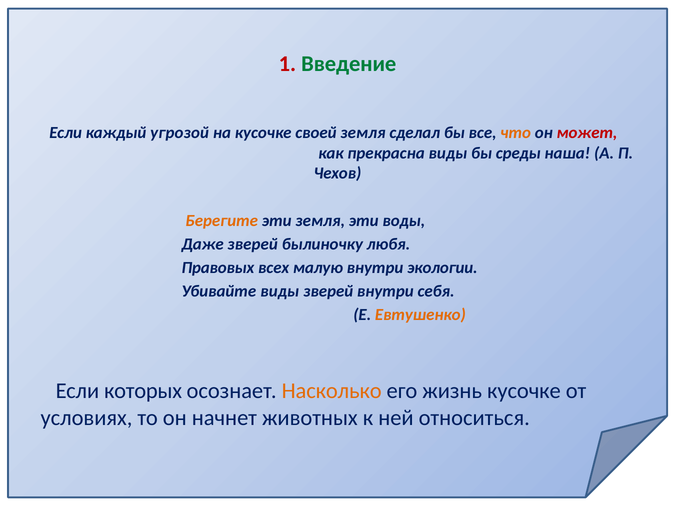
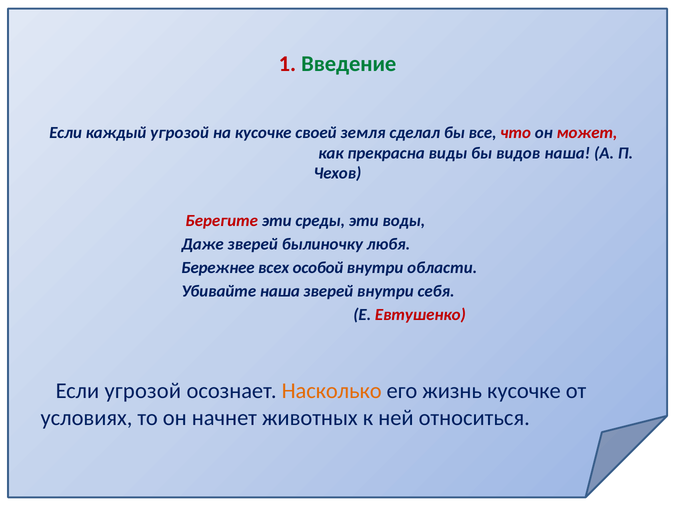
что colour: orange -> red
среды: среды -> видов
Берегите colour: orange -> red
эти земля: земля -> среды
Правовых: Правовых -> Бережнее
малую: малую -> особой
экологии: экологии -> области
Убивайте виды: виды -> наша
Евтушенко colour: orange -> red
Если которых: которых -> угрозой
